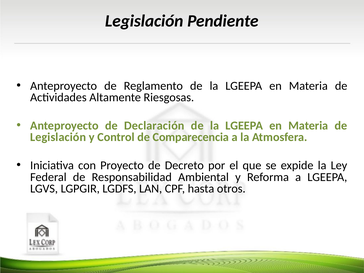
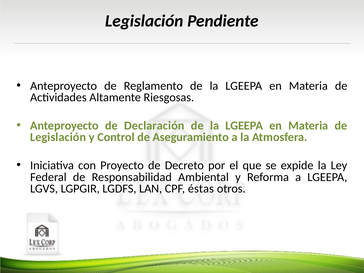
Comparecencia: Comparecencia -> Aseguramiento
hasta: hasta -> éstas
